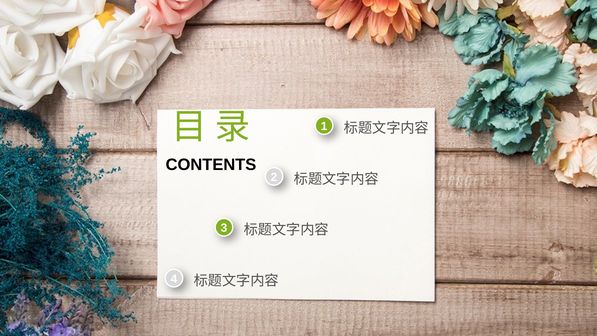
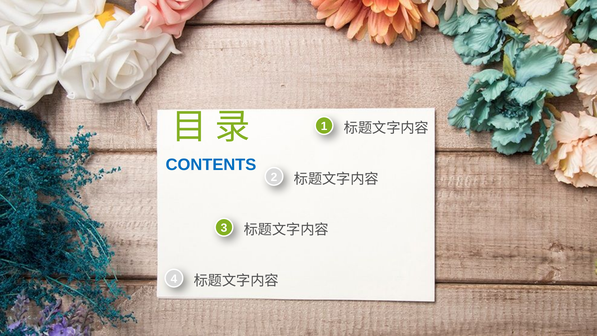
CONTENTS colour: black -> blue
